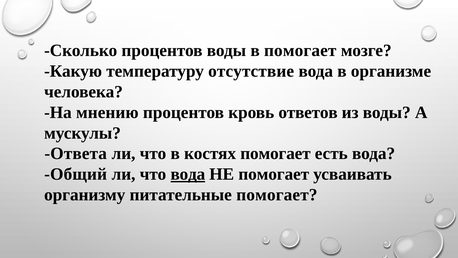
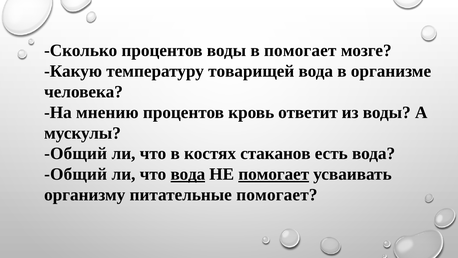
отсутствие: отсутствие -> товарищей
ответов: ответов -> ответит
Ответа at (76, 153): Ответа -> Общий
костях помогает: помогает -> стаканов
помогает at (274, 174) underline: none -> present
